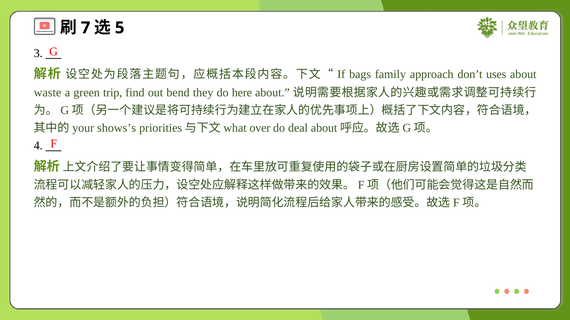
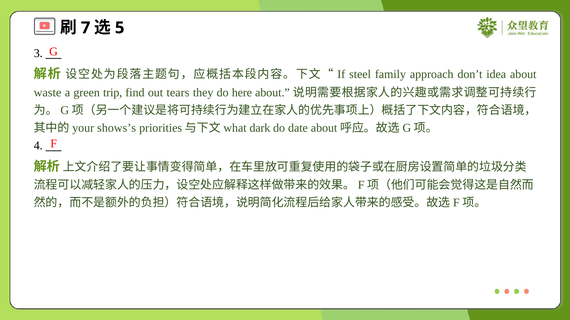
bags: bags -> steel
uses: uses -> idea
bend: bend -> tears
over: over -> dark
deal: deal -> date
